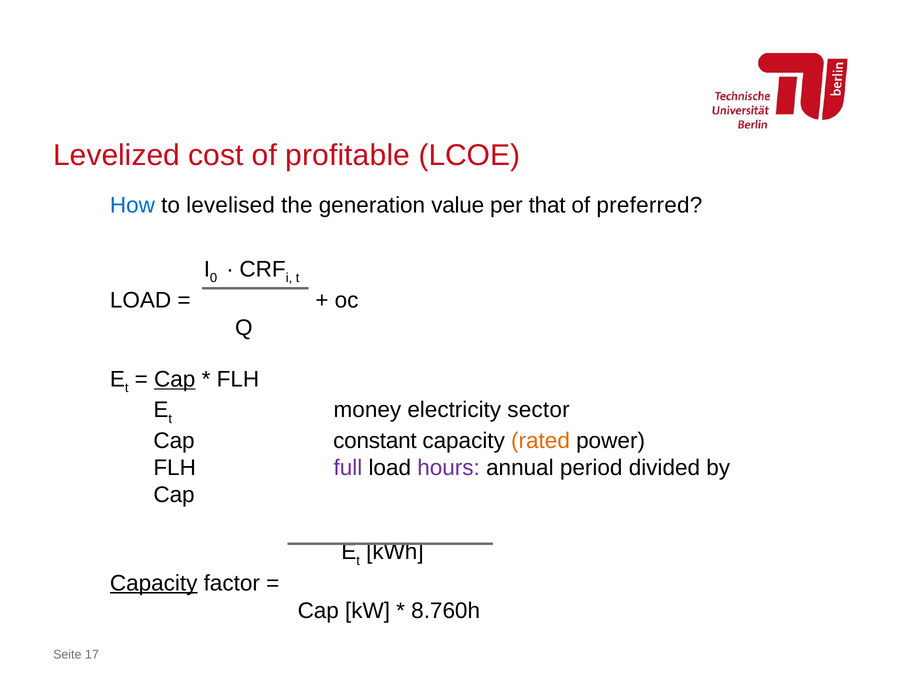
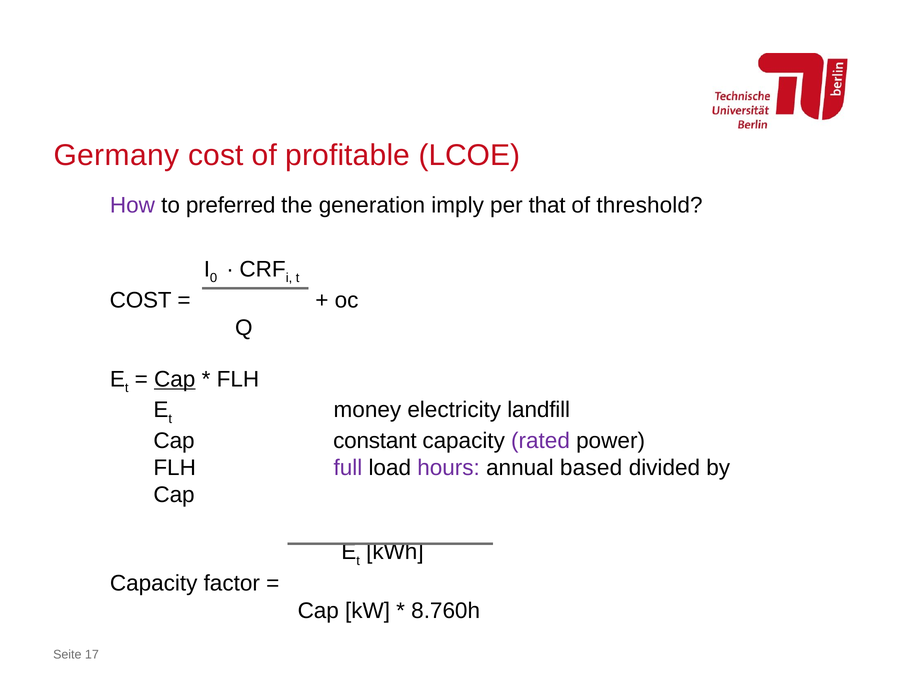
Levelized: Levelized -> Germany
How colour: blue -> purple
levelised: levelised -> preferred
value: value -> imply
preferred: preferred -> threshold
LOAD at (141, 300): LOAD -> COST
sector: sector -> landfill
rated colour: orange -> purple
period: period -> based
Capacity at (154, 583) underline: present -> none
